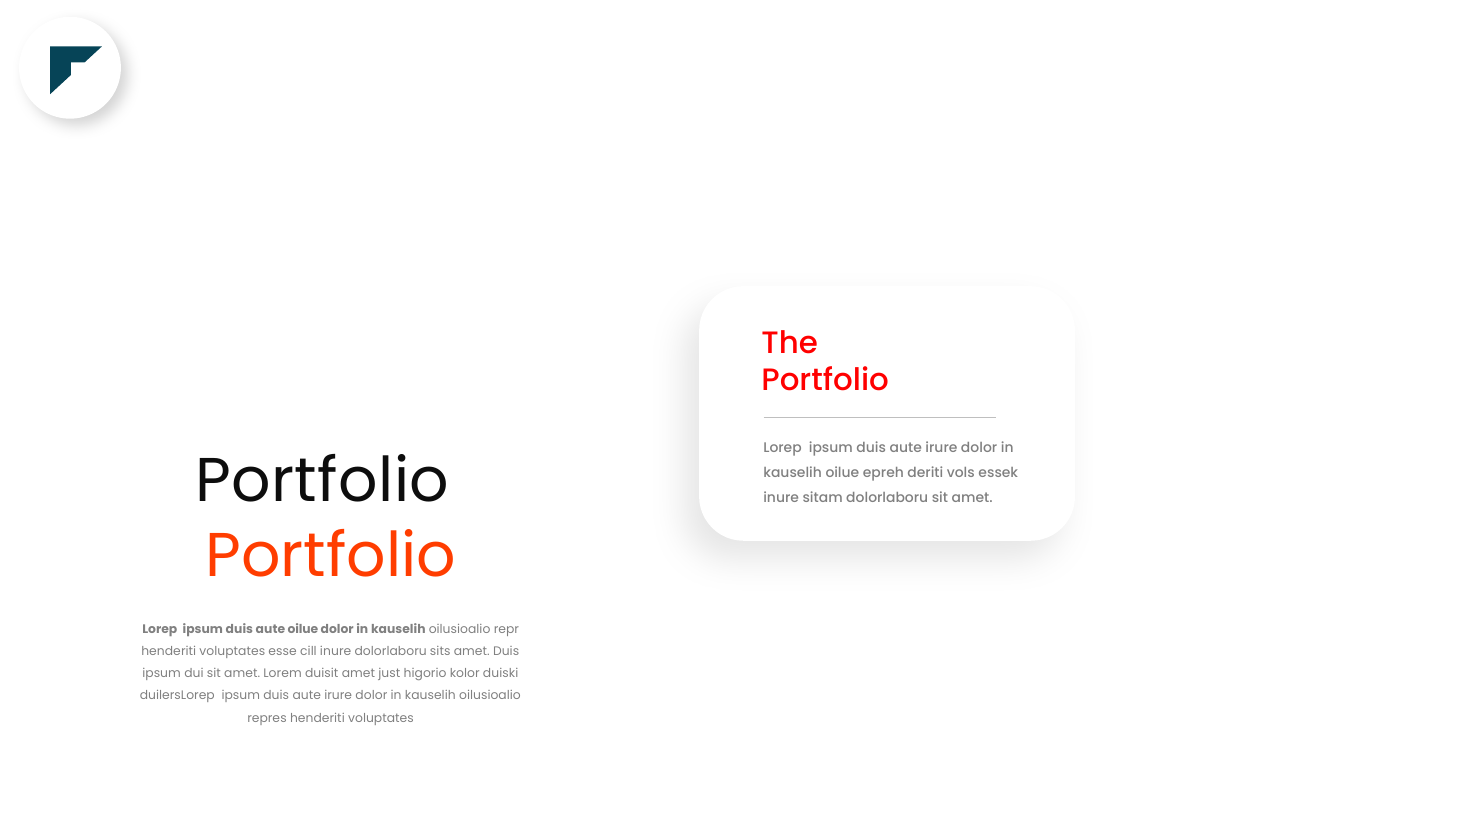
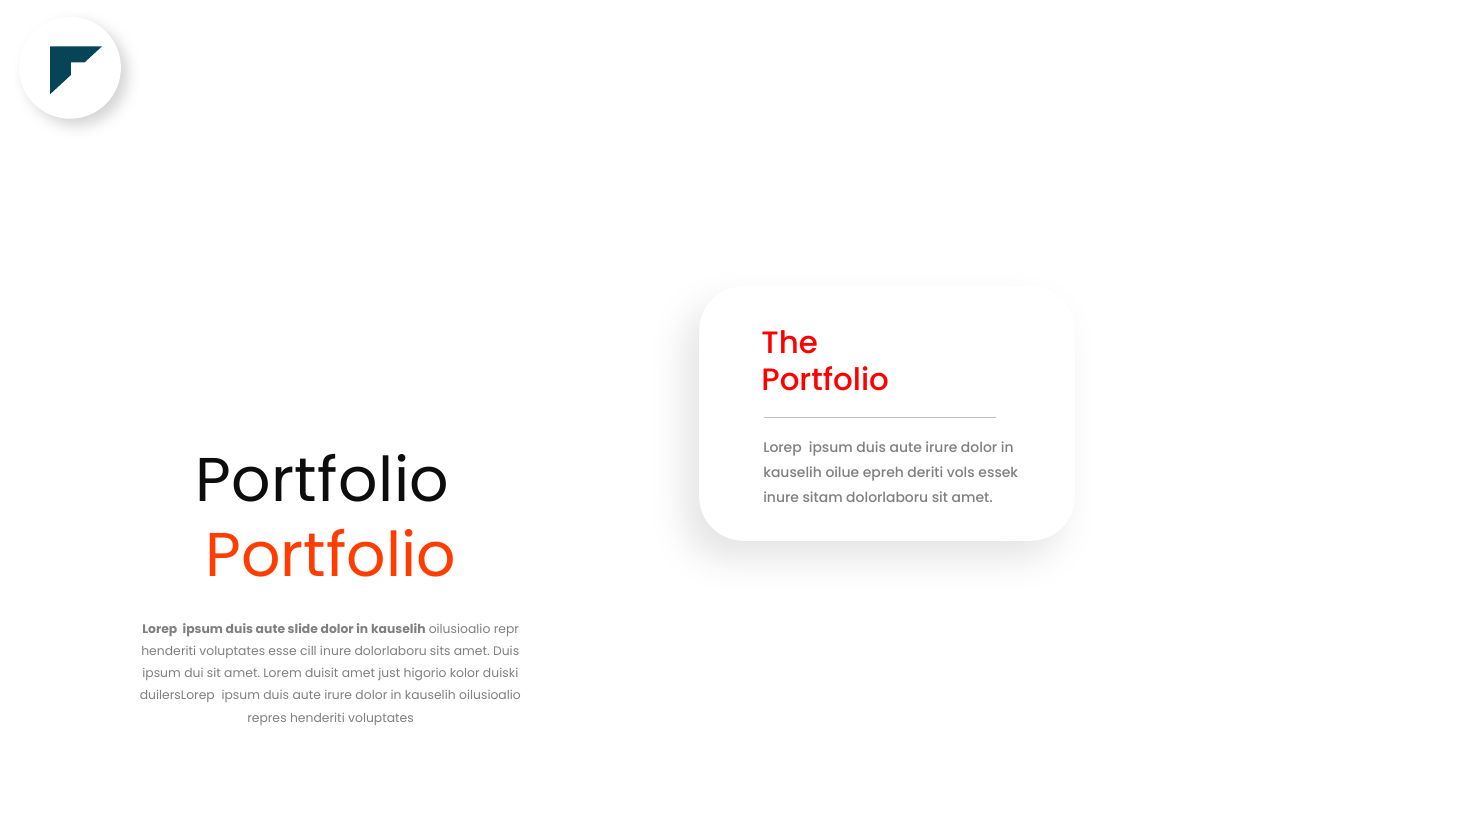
aute oilue: oilue -> slide
